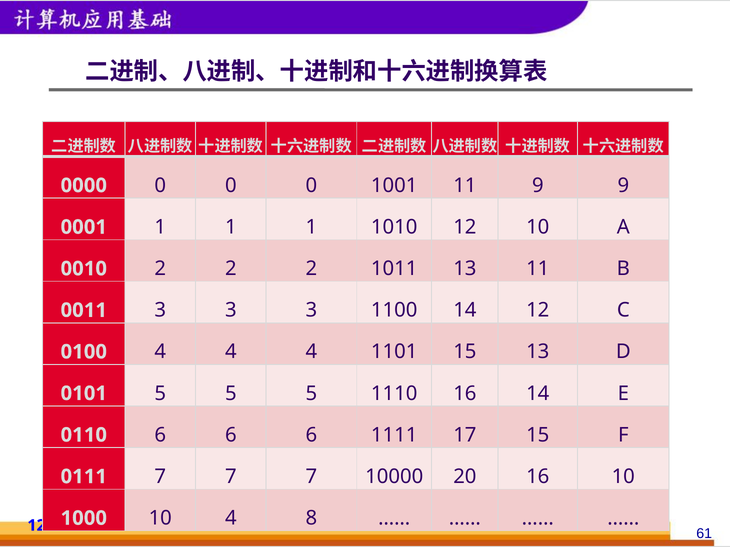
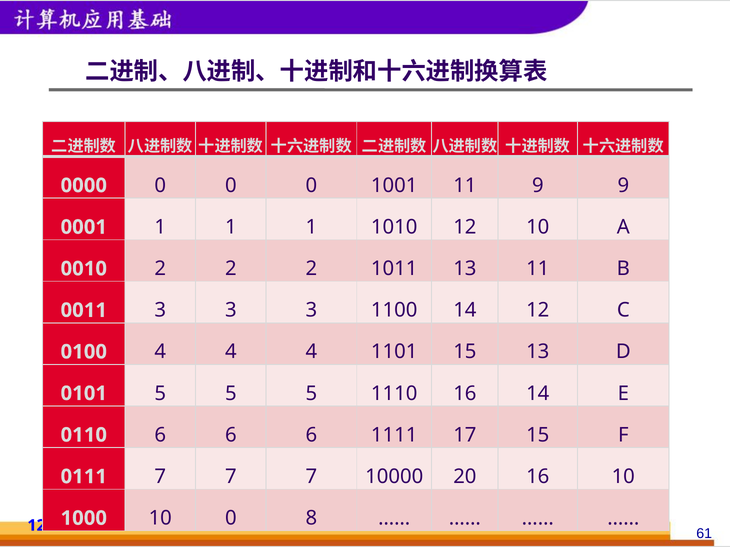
10 4: 4 -> 0
